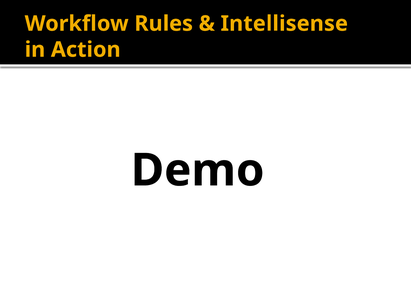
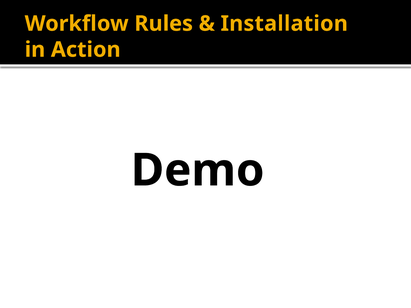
Intellisense: Intellisense -> Installation
